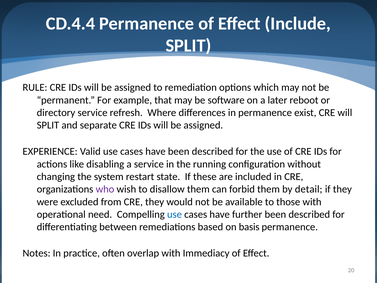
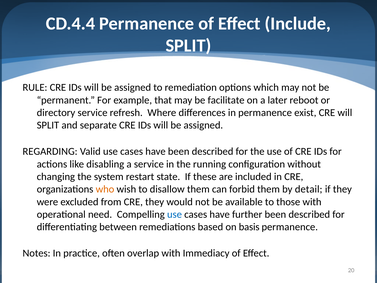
software: software -> facilitate
EXPERIENCE: EXPERIENCE -> REGARDING
who colour: purple -> orange
